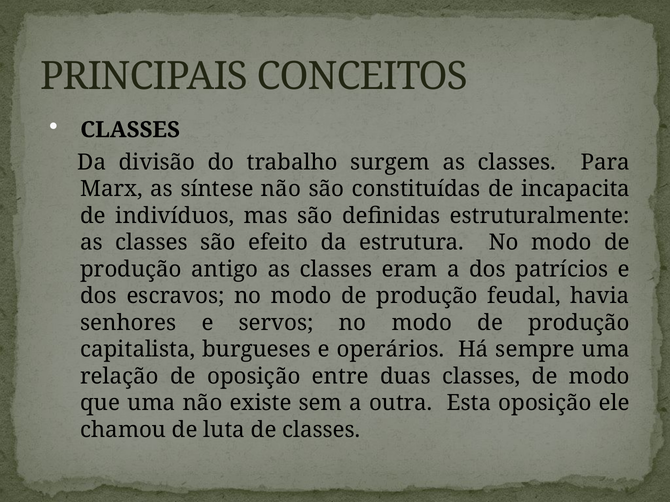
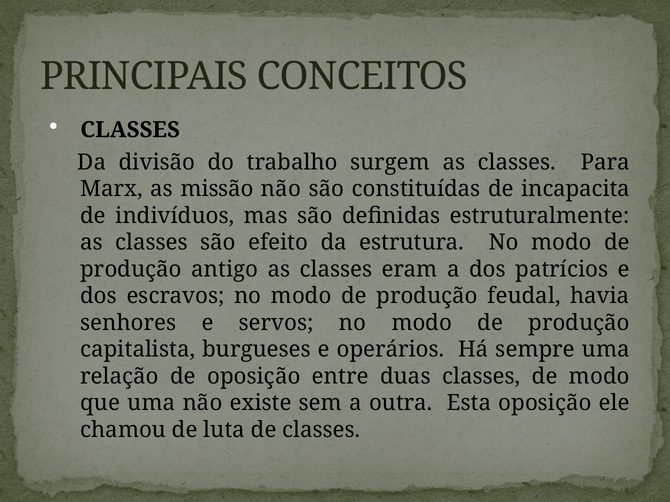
síntese: síntese -> missão
